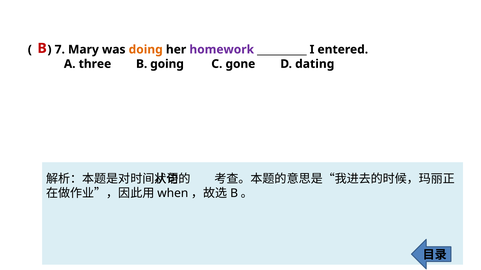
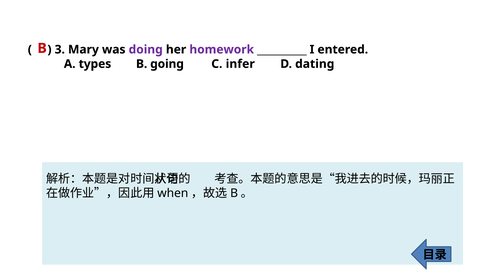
7: 7 -> 3
doing colour: orange -> purple
three: three -> types
gone: gone -> infer
